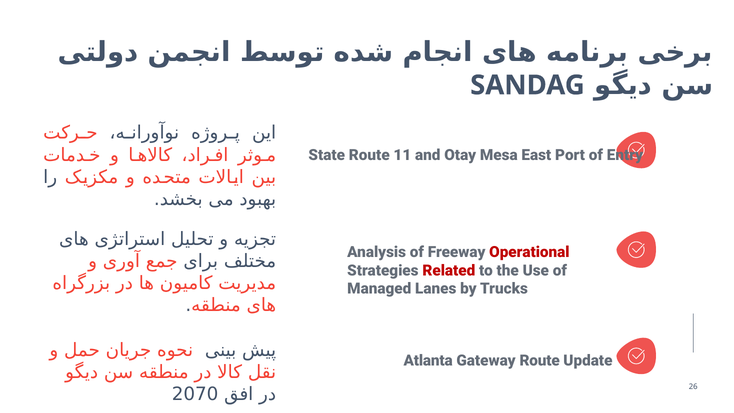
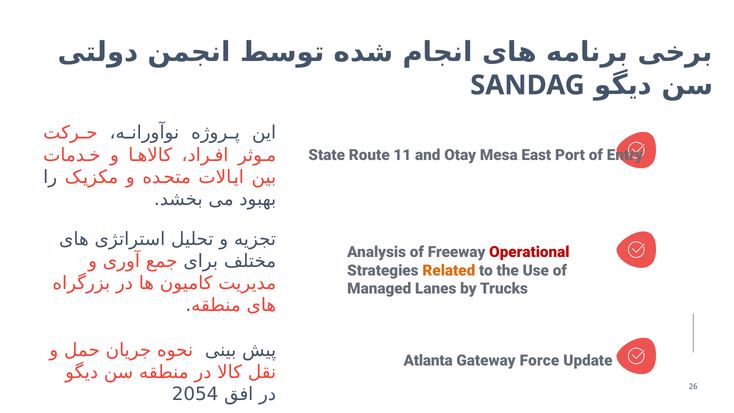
Related colour: red -> orange
Gateway Route: Route -> Force
2070: 2070 -> 2054
